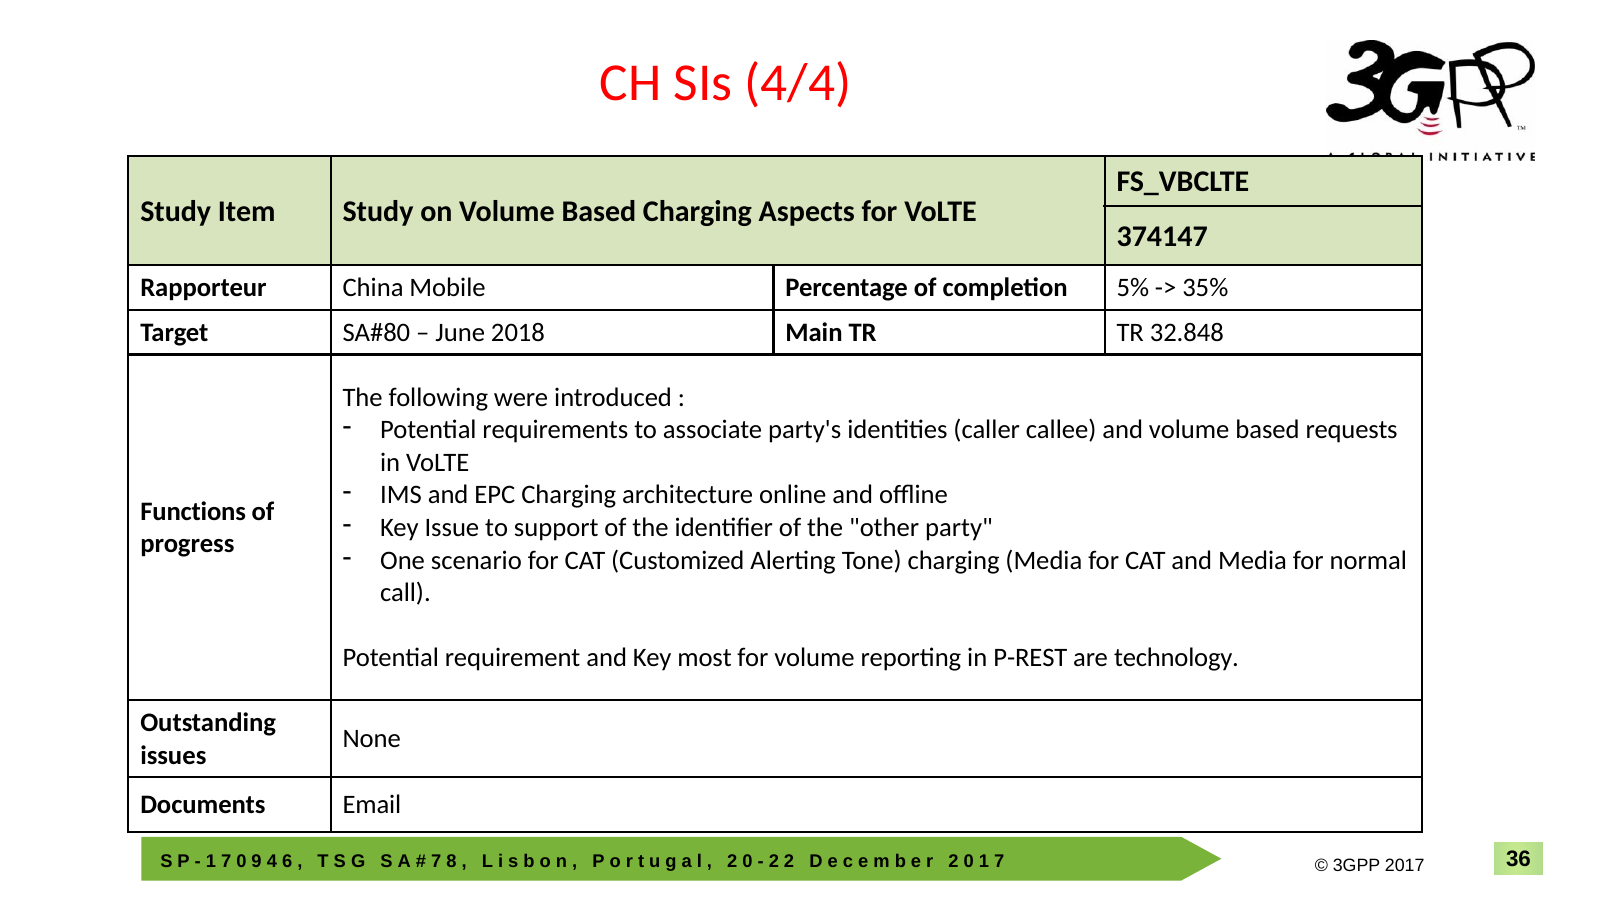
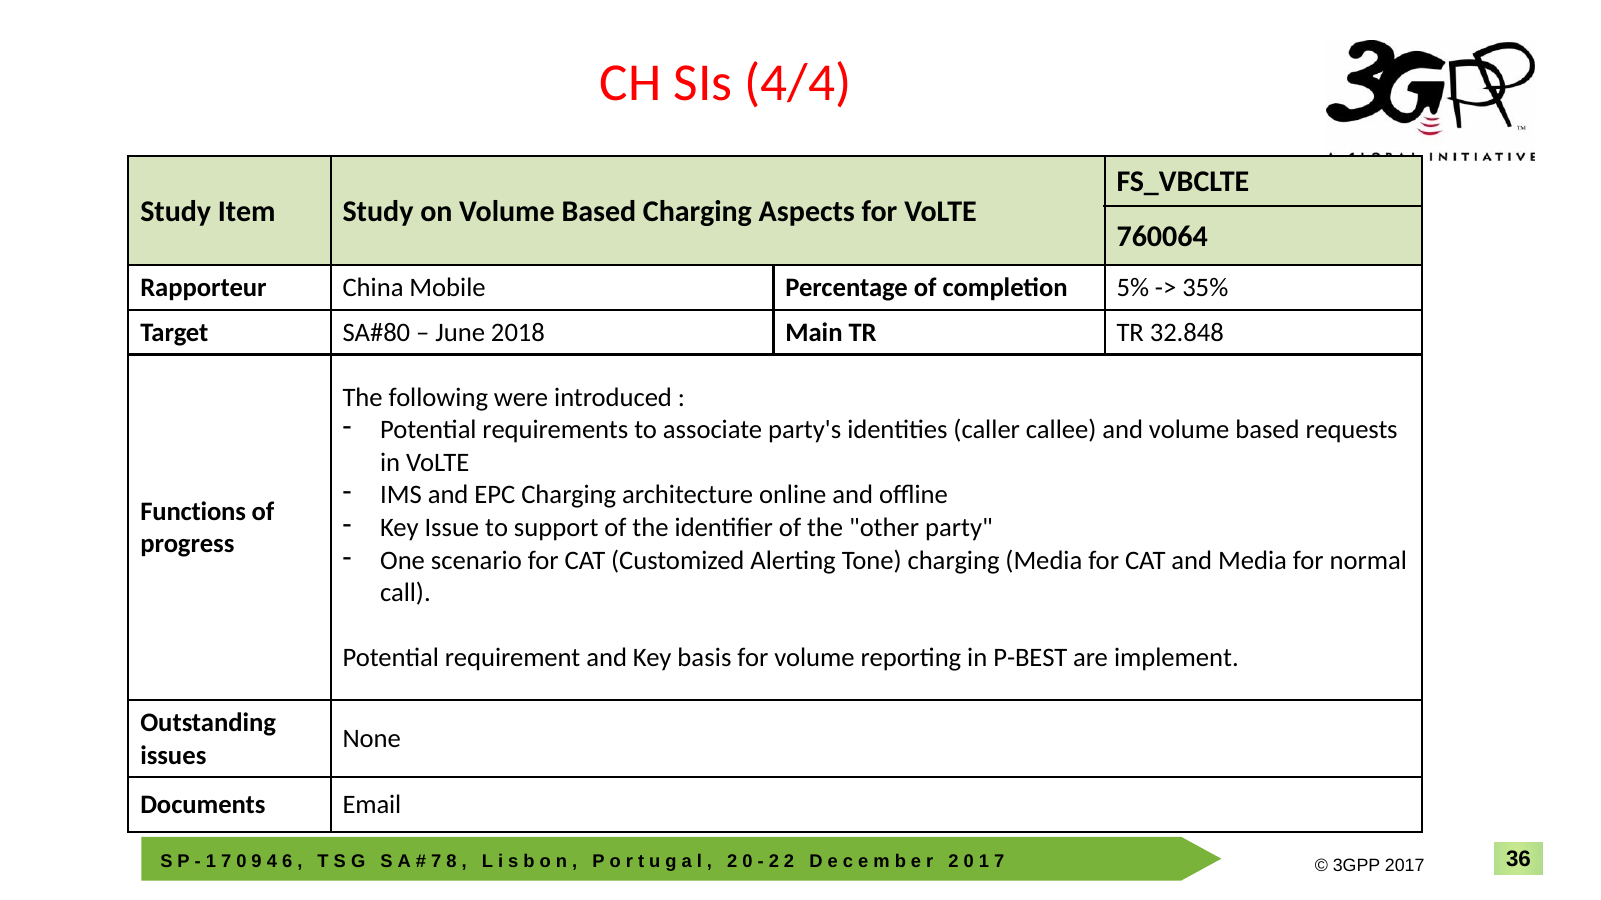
374147: 374147 -> 760064
most: most -> basis
P-REST: P-REST -> P-BEST
technology: technology -> implement
